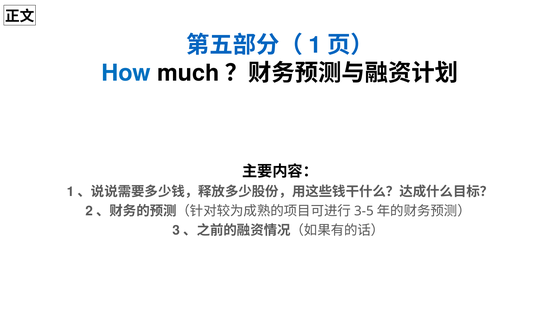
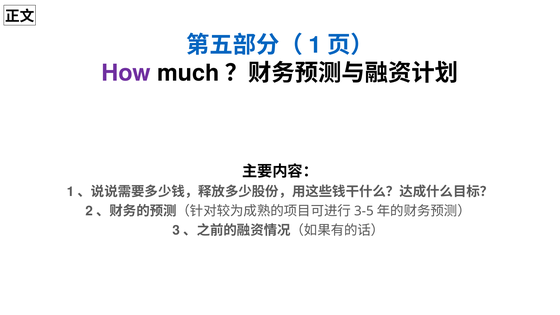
How colour: blue -> purple
